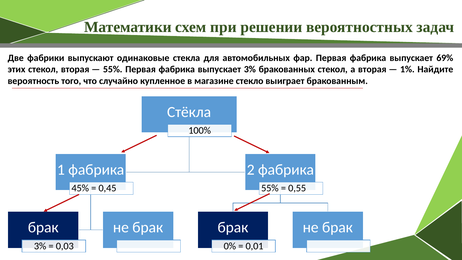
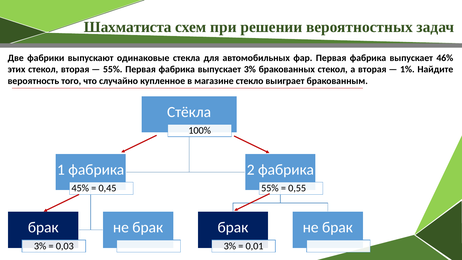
Математики: Математики -> Шахматиста
69%: 69% -> 46%
0% at (230, 246): 0% -> 3%
